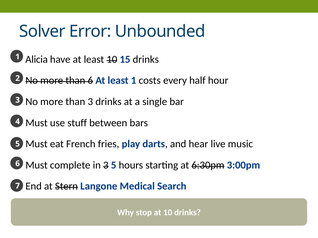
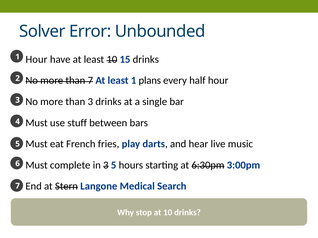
Alicia at (37, 59): Alicia -> Hour
than 6: 6 -> 7
costs: costs -> plans
